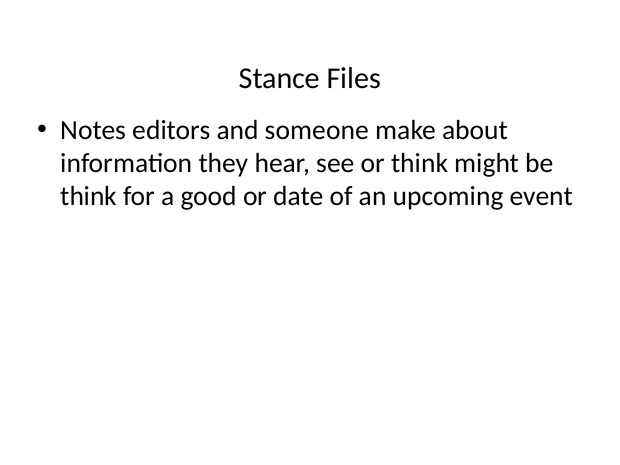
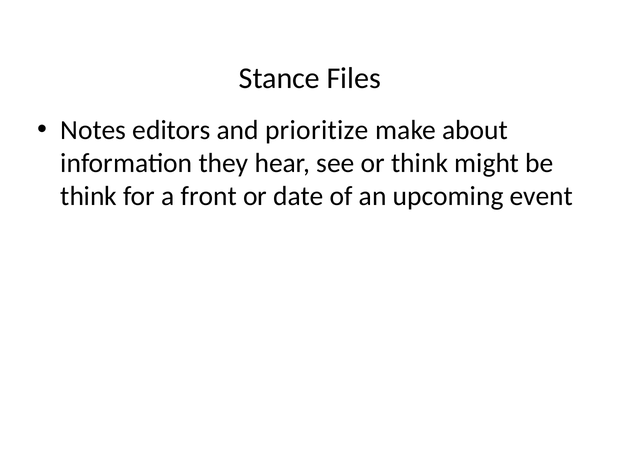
someone: someone -> prioritize
good: good -> front
